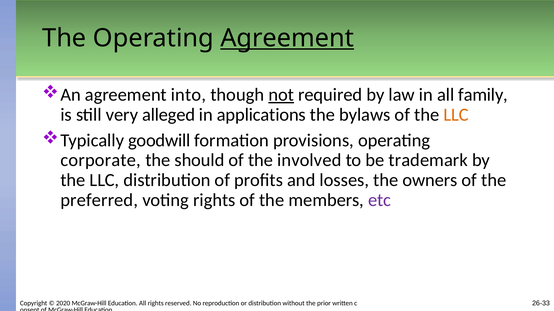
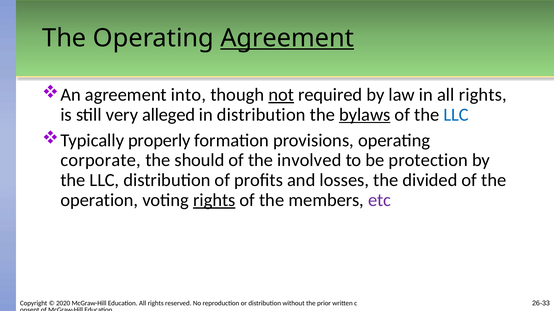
in all family: family -> rights
in applications: applications -> distribution
bylaws underline: none -> present
LLC at (456, 115) colour: orange -> blue
goodwill: goodwill -> properly
trademark: trademark -> protection
owners: owners -> divided
preferred: preferred -> operation
rights at (214, 200) underline: none -> present
